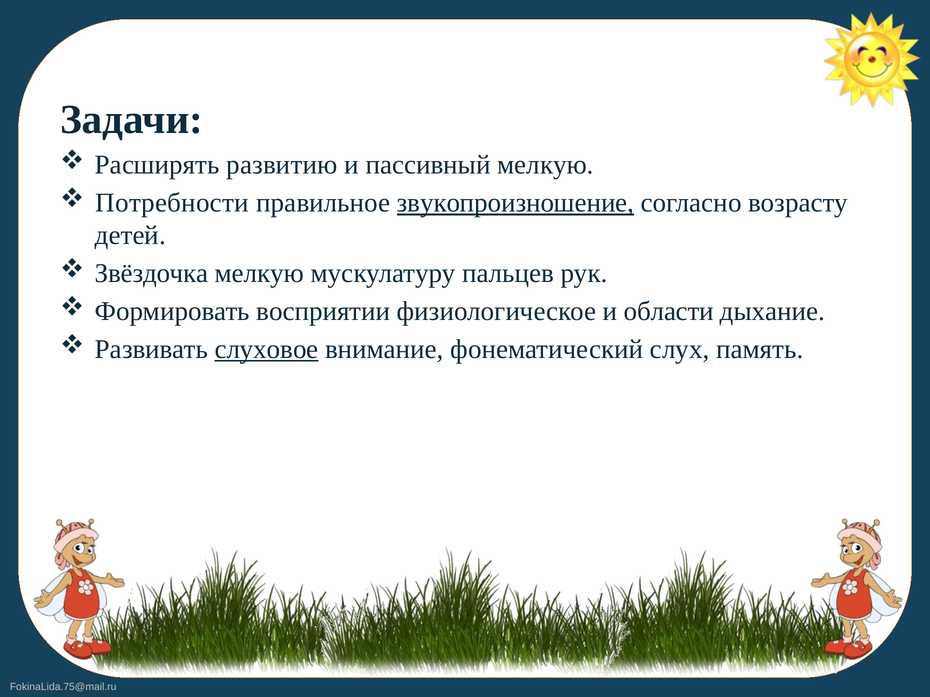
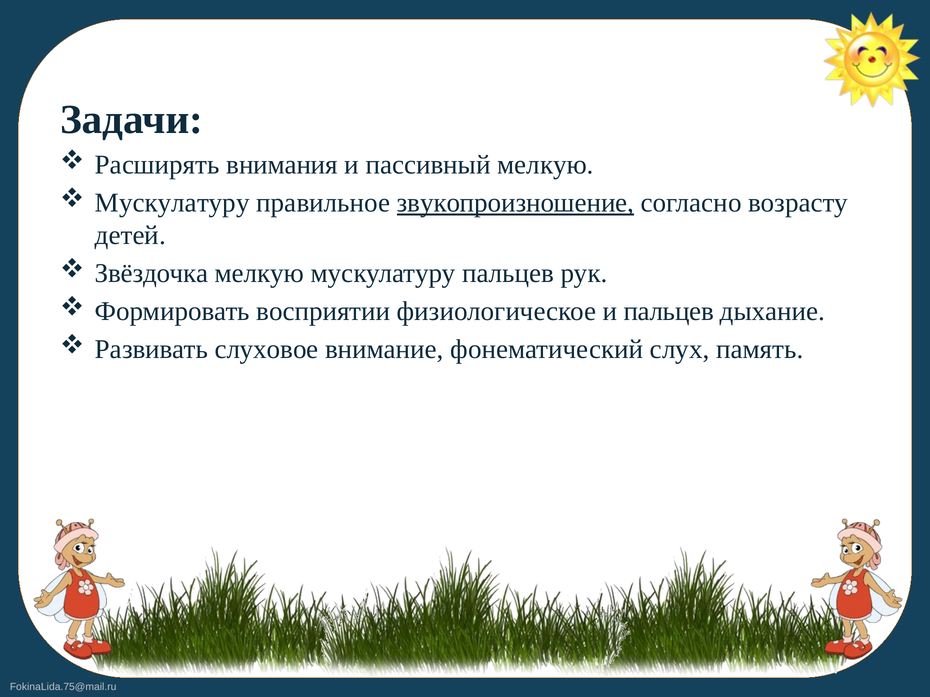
развитию: развитию -> внимания
Потребности at (172, 203): Потребности -> Мускулатуру
и области: области -> пальцев
слуховое underline: present -> none
